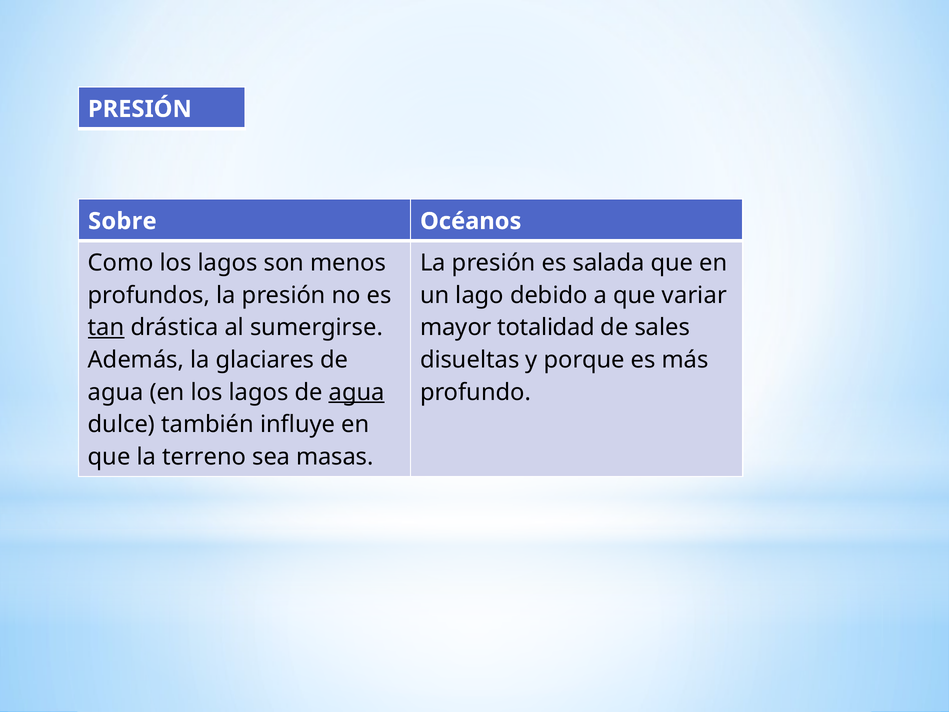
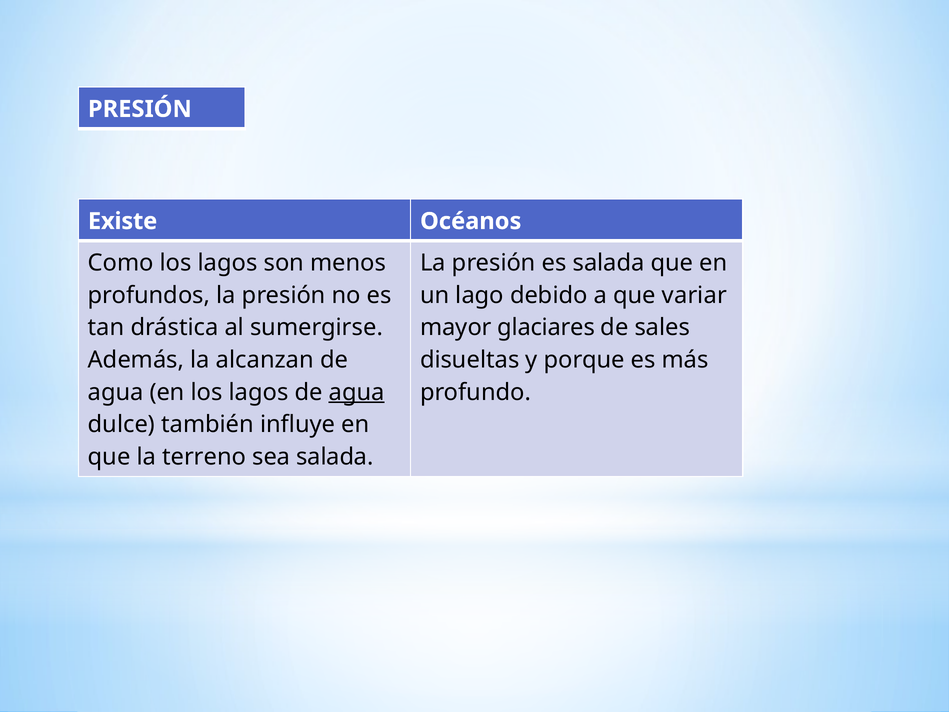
Sobre: Sobre -> Existe
tan underline: present -> none
totalidad: totalidad -> glaciares
glaciares: glaciares -> alcanzan
sea masas: masas -> salada
